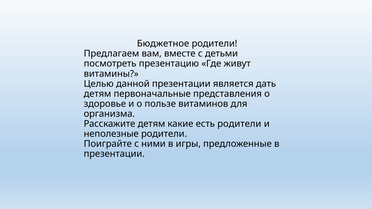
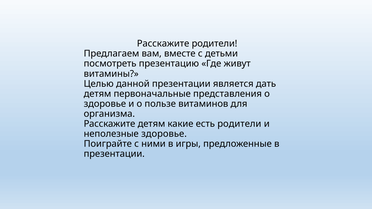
Бюджетное at (163, 44): Бюджетное -> Расскажите
неполезные родители: родители -> здоровье
